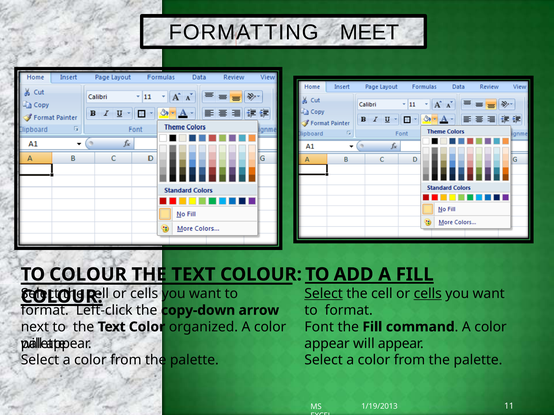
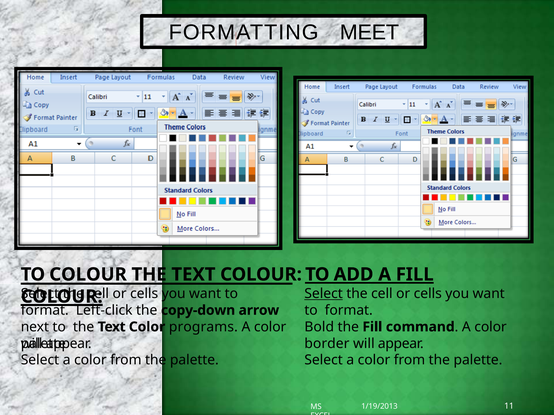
cells at (428, 294) underline: present -> none
organized: organized -> programs
Font: Font -> Bold
appear at (327, 344): appear -> border
